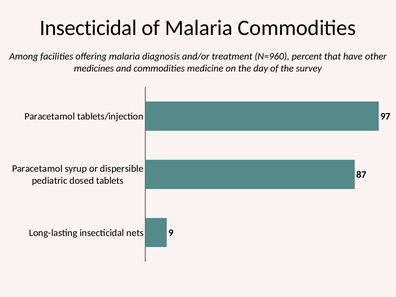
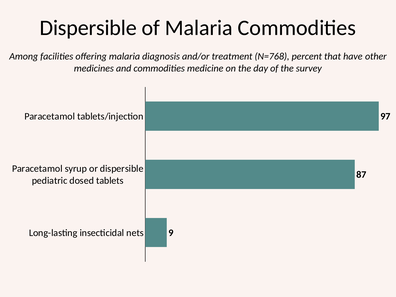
Insecticidal at (88, 28): Insecticidal -> Dispersible
N=960: N=960 -> N=768
